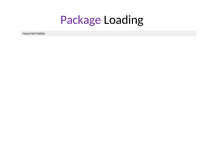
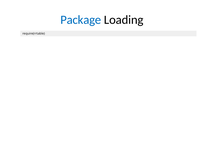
Package colour: purple -> blue
